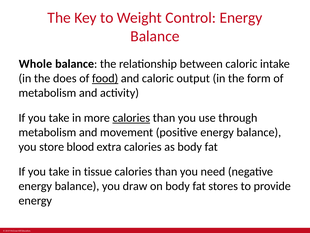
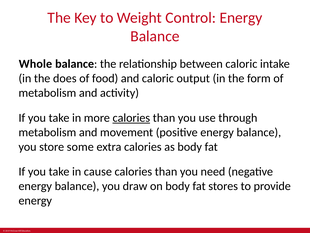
food underline: present -> none
blood: blood -> some
tissue: tissue -> cause
